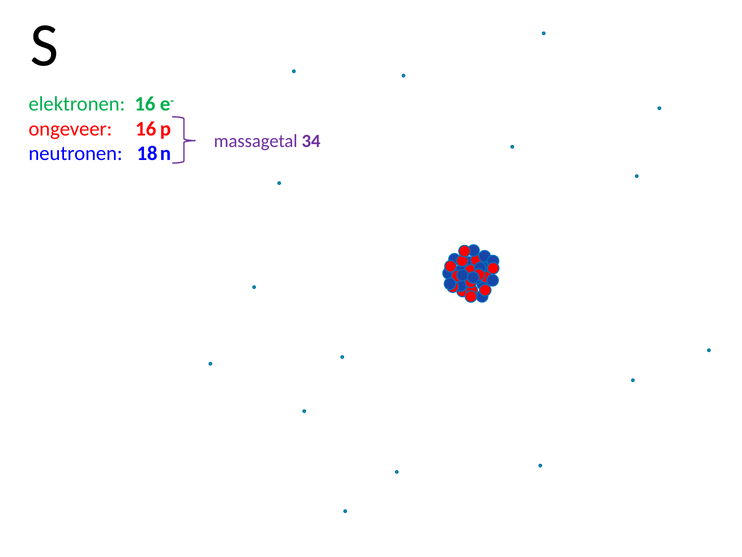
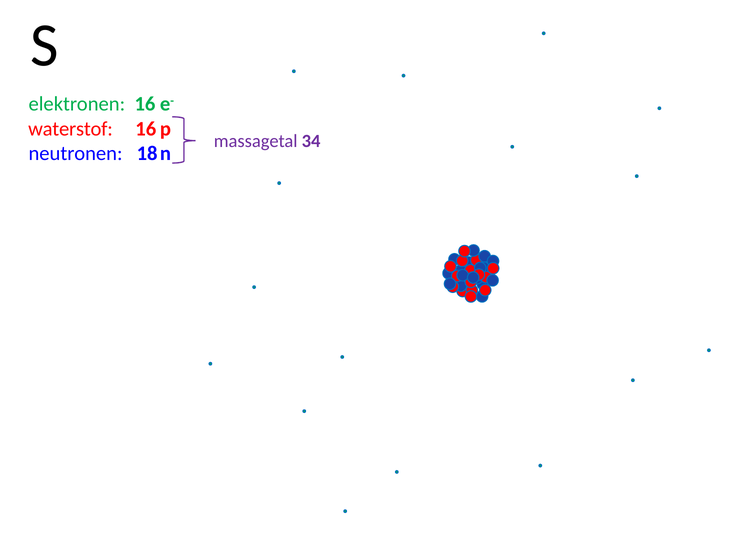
ongeveer: ongeveer -> waterstof
